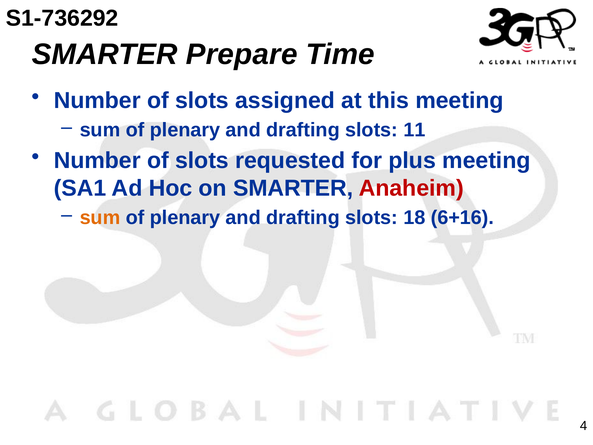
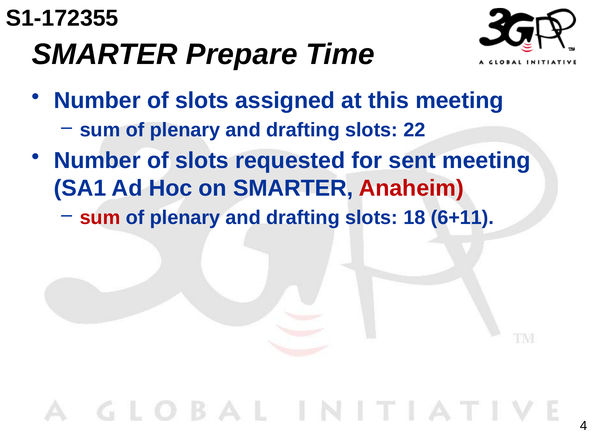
S1-736292: S1-736292 -> S1-172355
11: 11 -> 22
plus: plus -> sent
sum at (100, 218) colour: orange -> red
6+16: 6+16 -> 6+11
